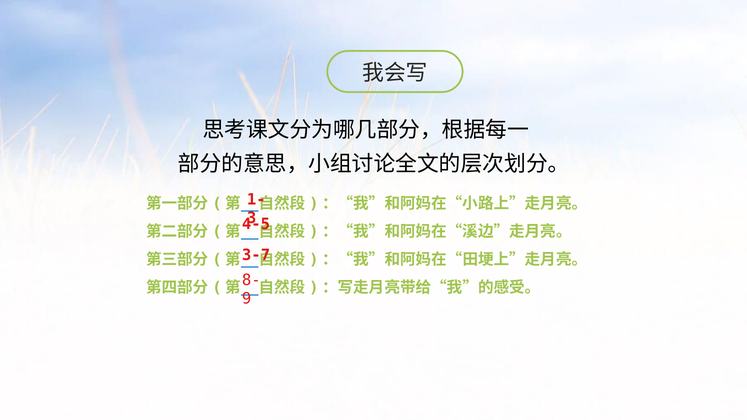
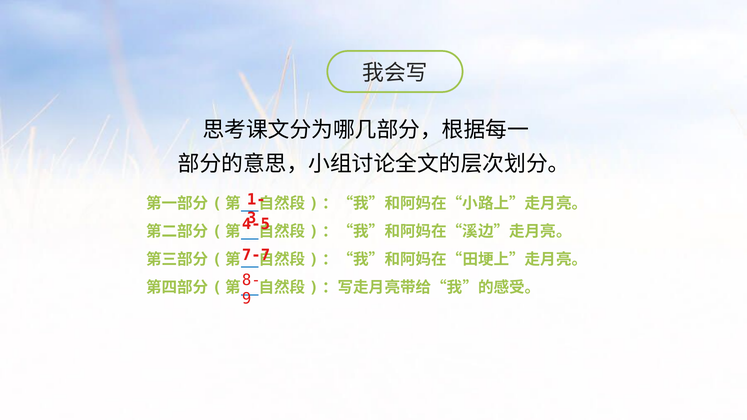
3-7: 3-7 -> 7-7
